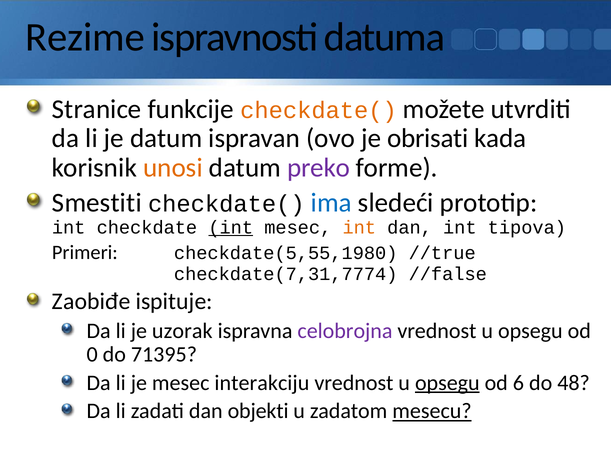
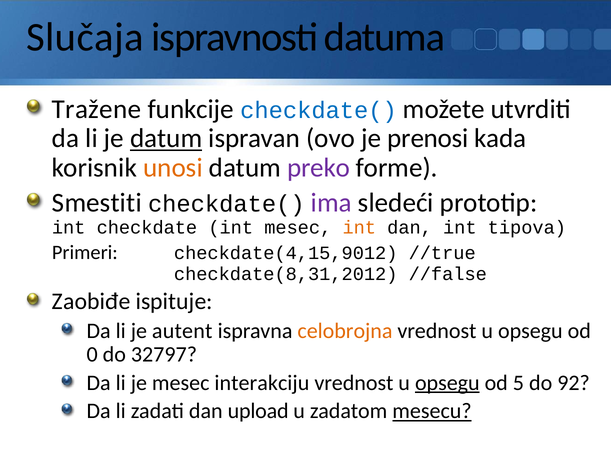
Rezime: Rezime -> Slučaja
Stranice: Stranice -> Tražene
checkdate( at (319, 110) colour: orange -> blue
datum at (166, 138) underline: none -> present
obrisati: obrisati -> prenosi
ima colour: blue -> purple
int at (231, 227) underline: present -> none
checkdate(5,55,1980: checkdate(5,55,1980 -> checkdate(4,15,9012
checkdate(7,31,7774: checkdate(7,31,7774 -> checkdate(8,31,2012
uzorak: uzorak -> autent
celobrojna colour: purple -> orange
71395: 71395 -> 32797
6: 6 -> 5
48: 48 -> 92
objekti: objekti -> upload
